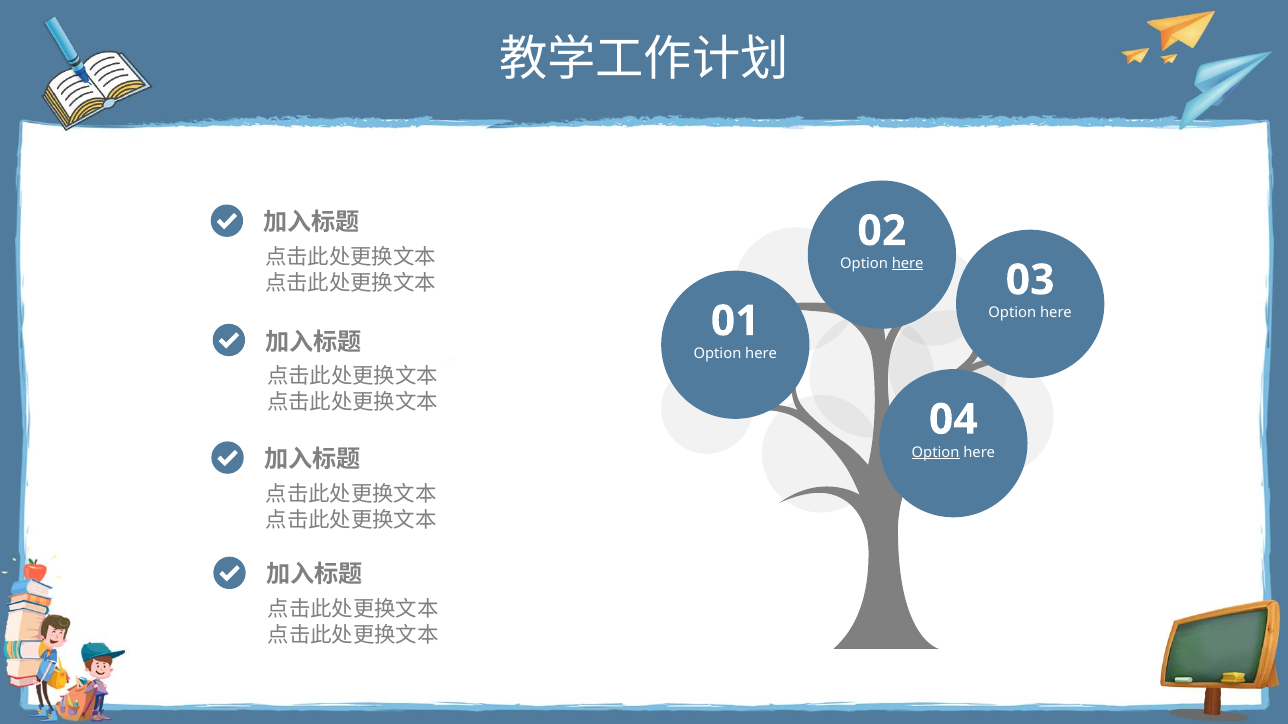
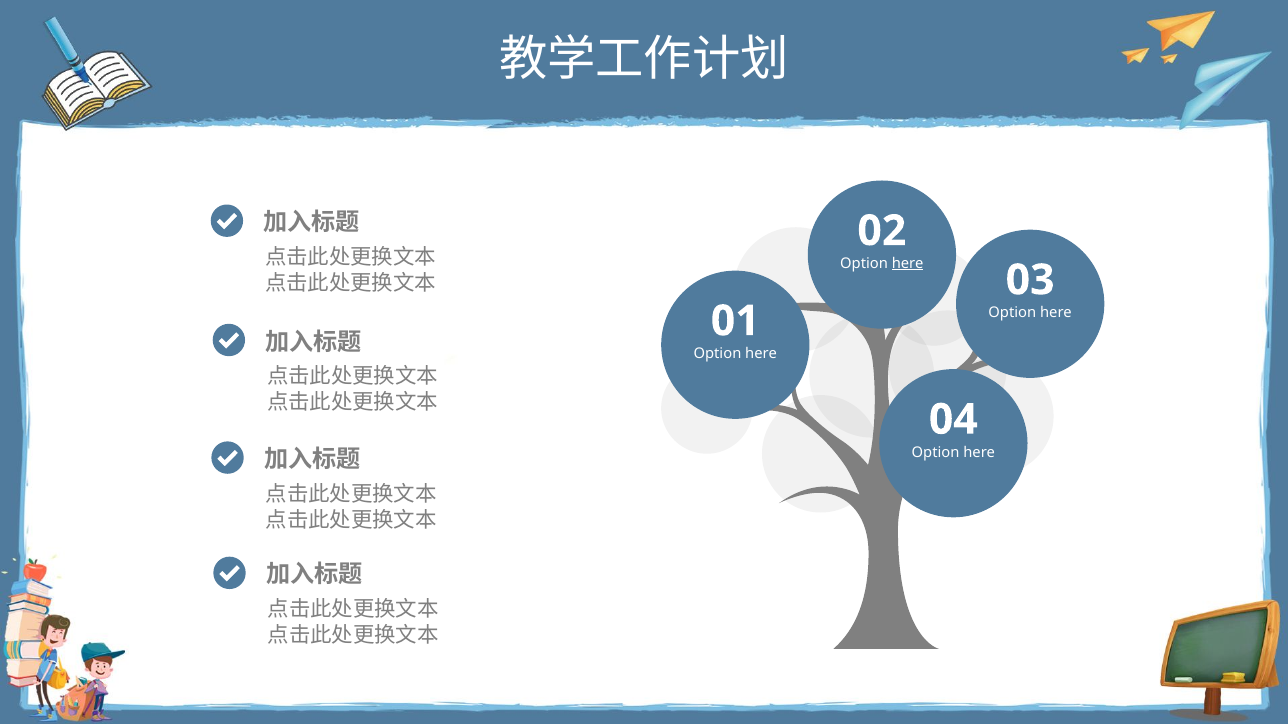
Option at (936, 452) underline: present -> none
